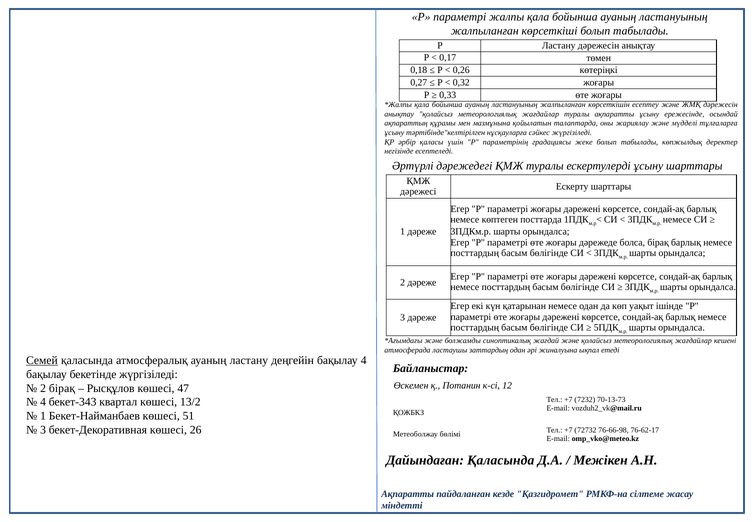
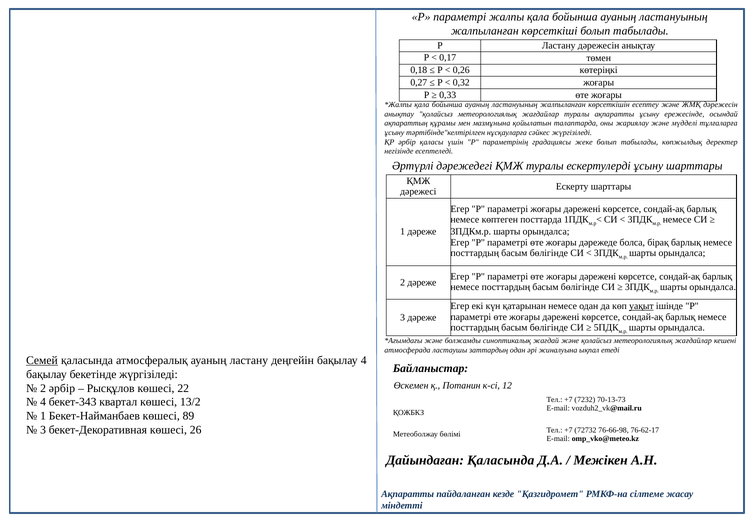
уақыт underline: none -> present
2 бірақ: бірақ -> әрбір
47: 47 -> 22
51: 51 -> 89
